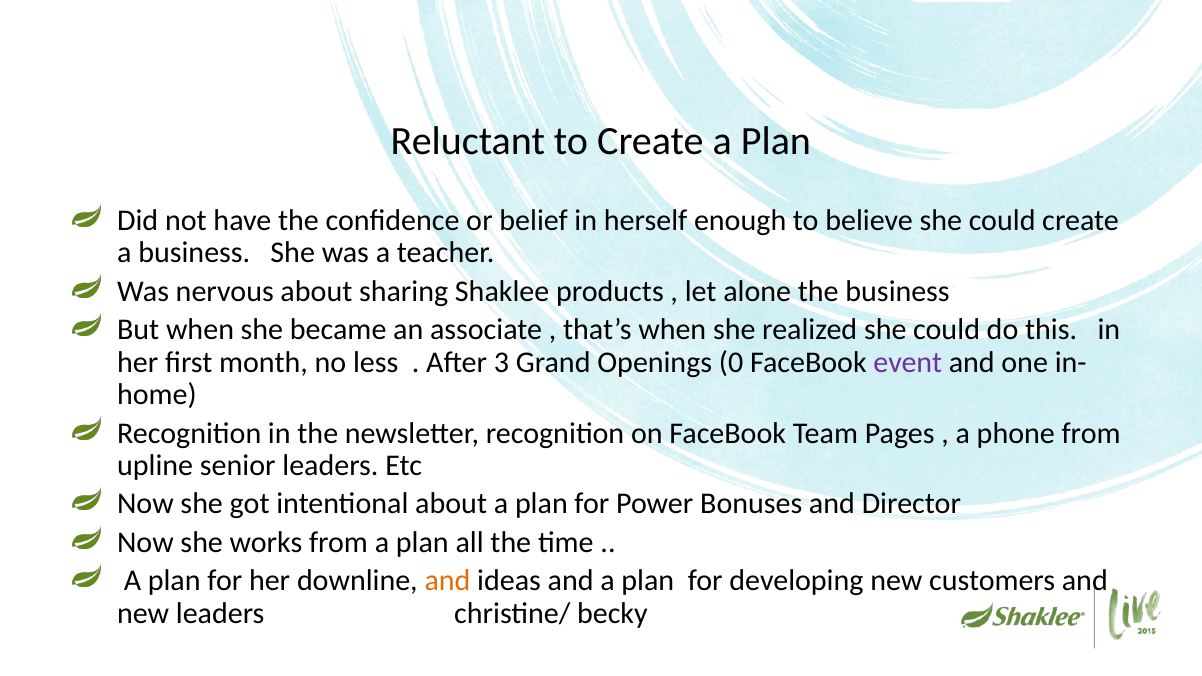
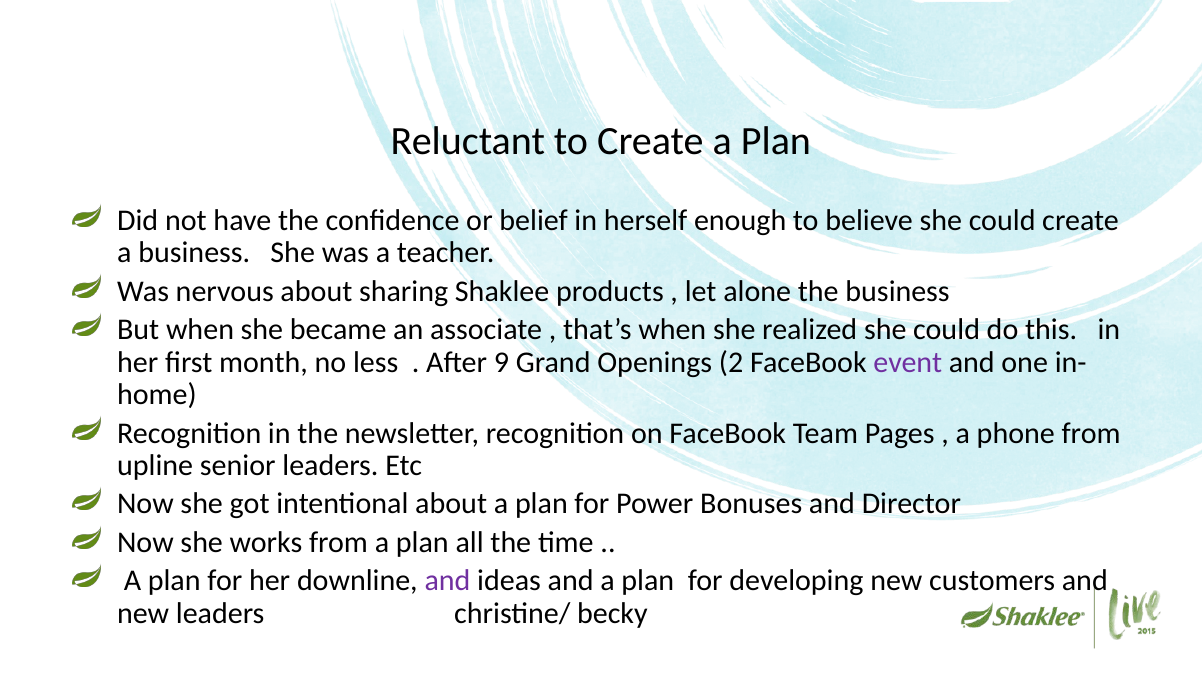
3: 3 -> 9
0: 0 -> 2
and at (448, 581) colour: orange -> purple
